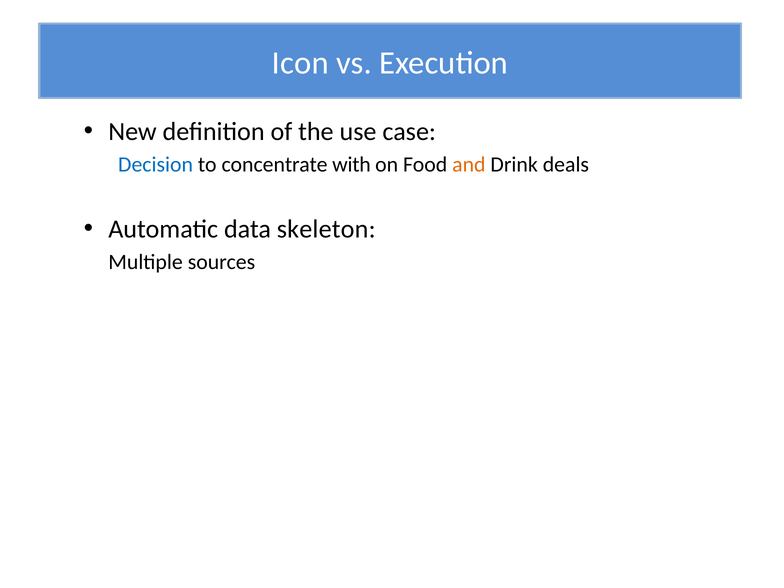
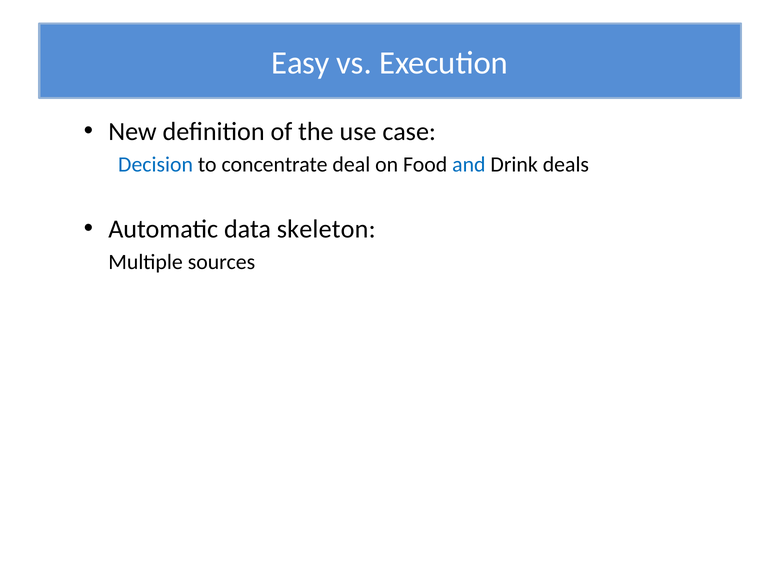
Icon: Icon -> Easy
with: with -> deal
and colour: orange -> blue
